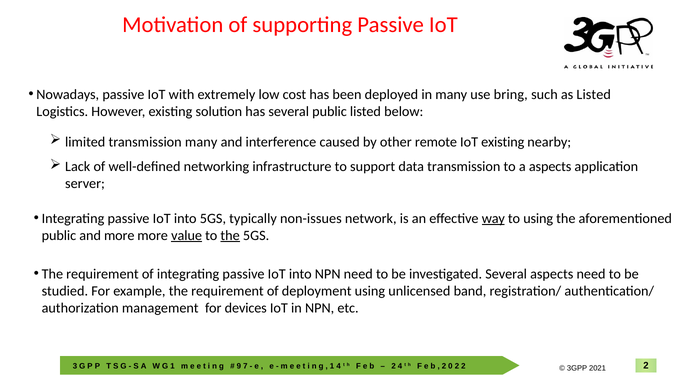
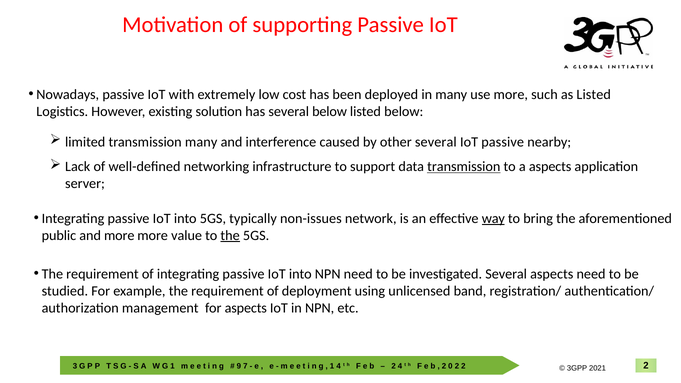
use bring: bring -> more
several public: public -> below
other remote: remote -> several
IoT existing: existing -> passive
transmission at (464, 167) underline: none -> present
to using: using -> bring
value underline: present -> none
for devices: devices -> aspects
